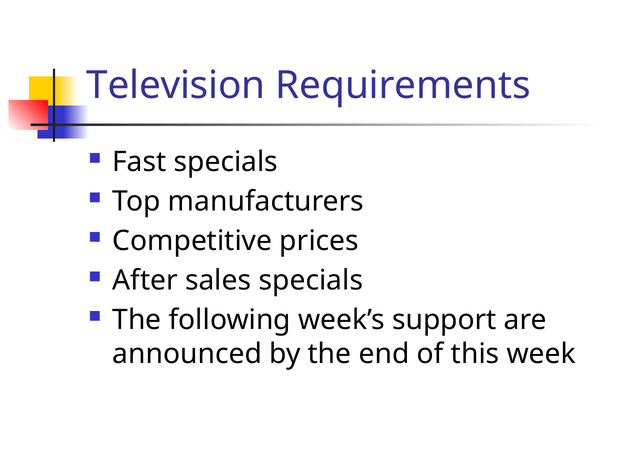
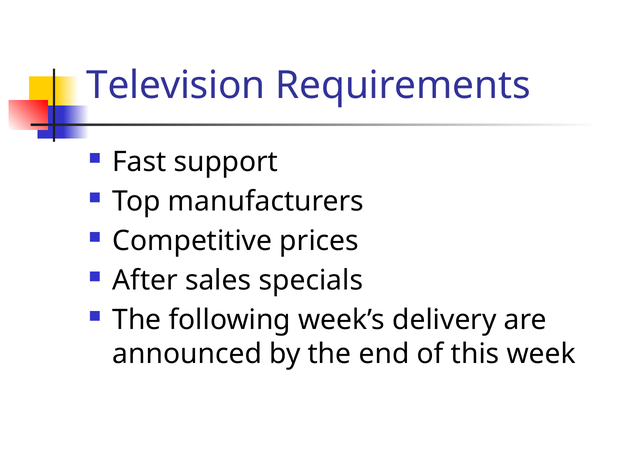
Fast specials: specials -> support
support: support -> delivery
